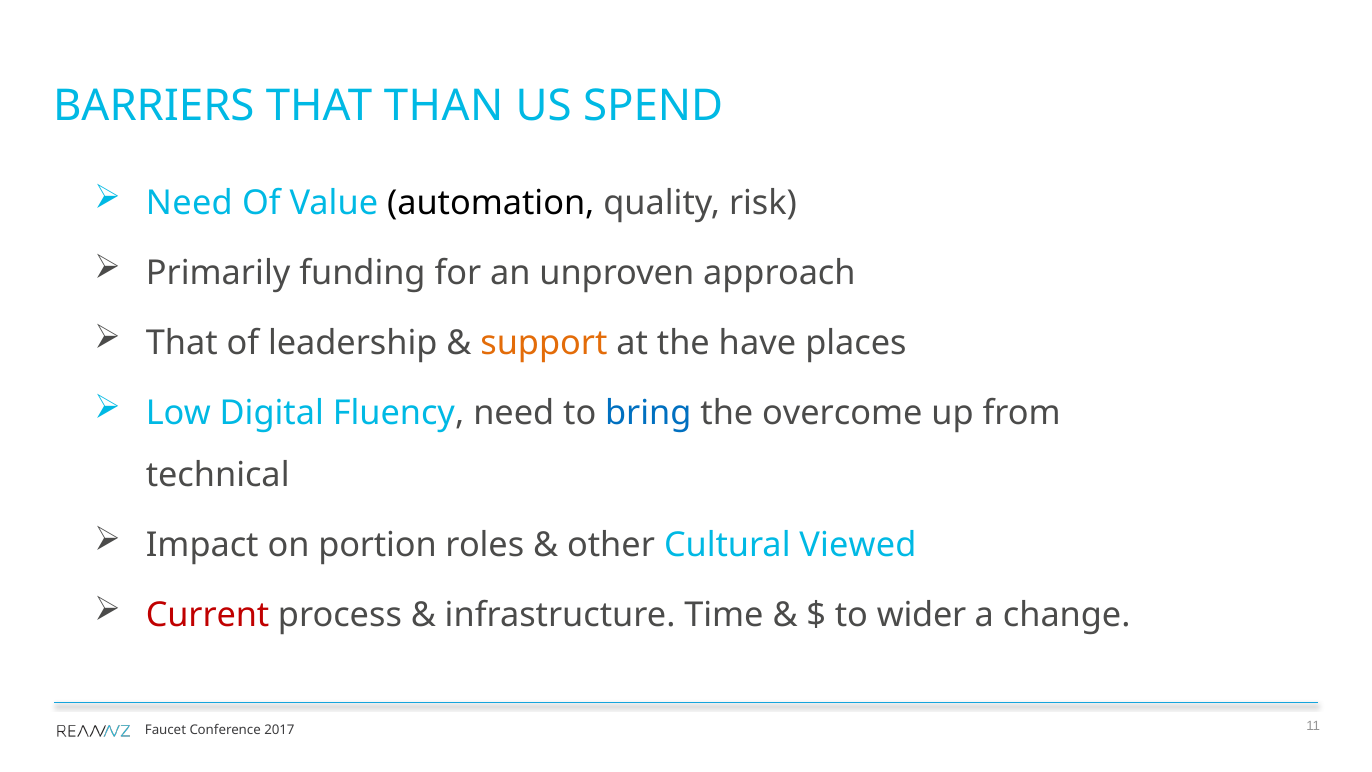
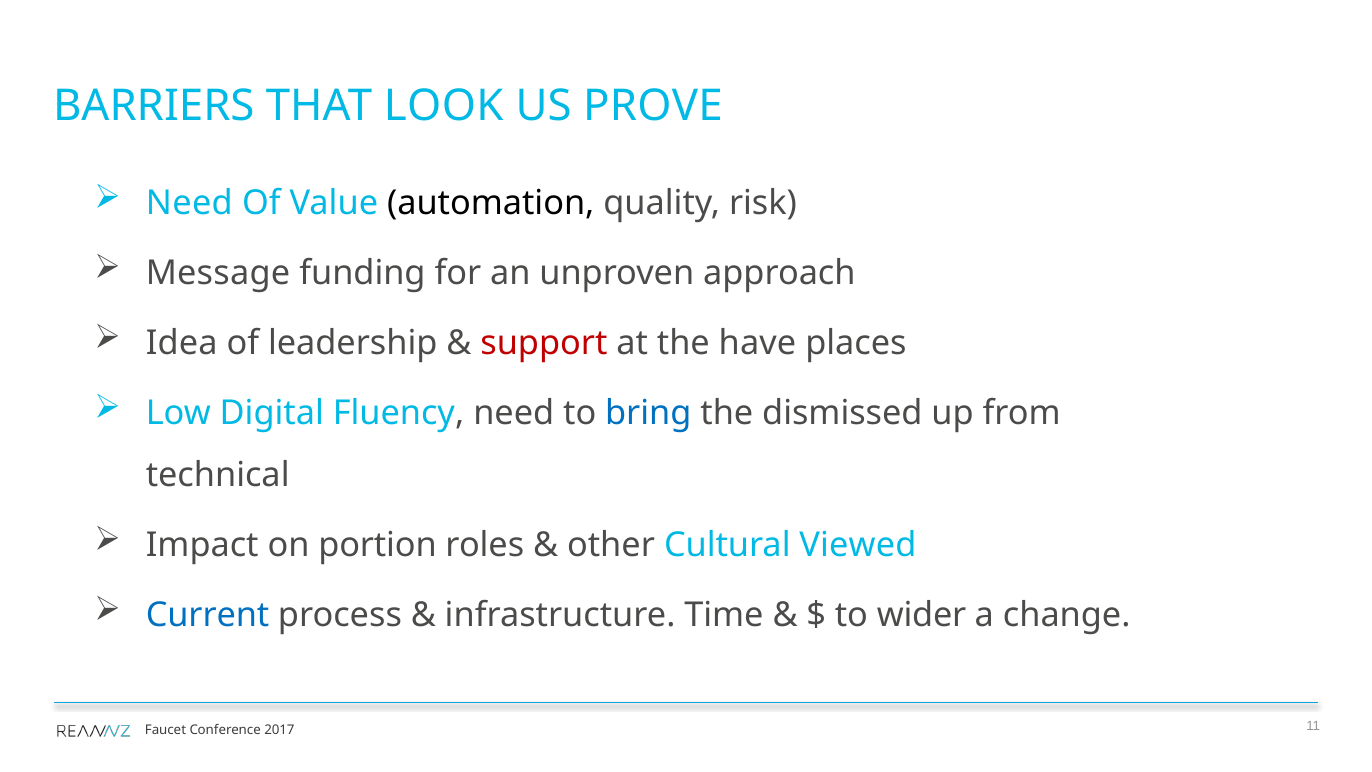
THAN: THAN -> LOOK
SPEND: SPEND -> PROVE
Primarily: Primarily -> Message
That at (182, 343): That -> Idea
support colour: orange -> red
overcome: overcome -> dismissed
Current colour: red -> blue
